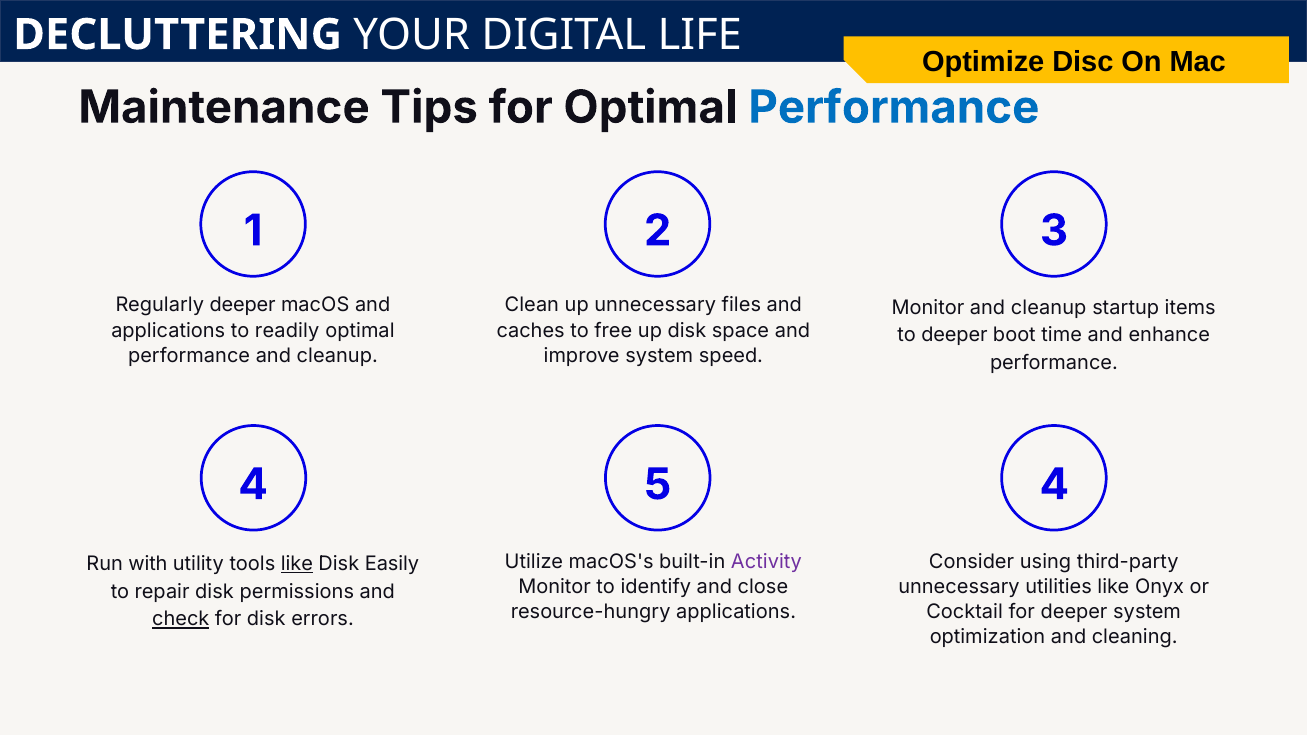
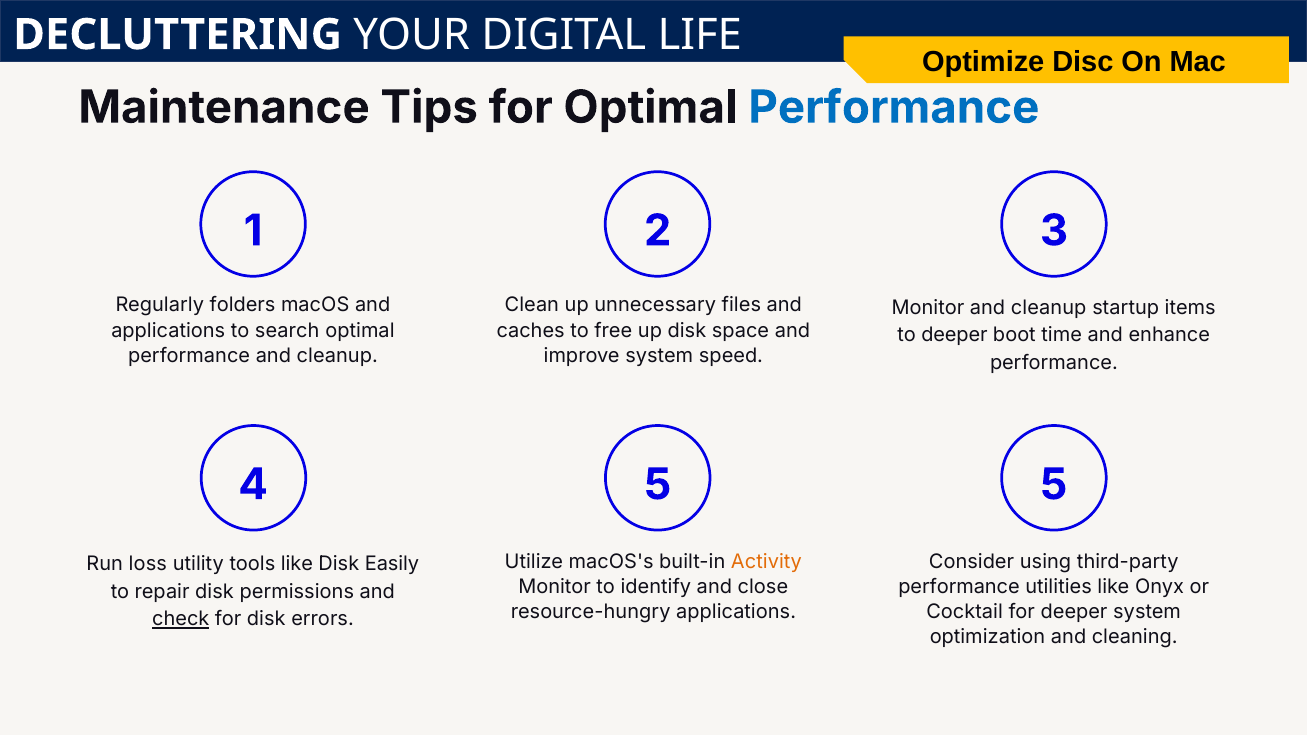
Regularly deeper: deeper -> folders
readily: readily -> search
5 4: 4 -> 5
Activity colour: purple -> orange
with: with -> loss
like at (297, 564) underline: present -> none
unnecessary at (959, 587): unnecessary -> performance
